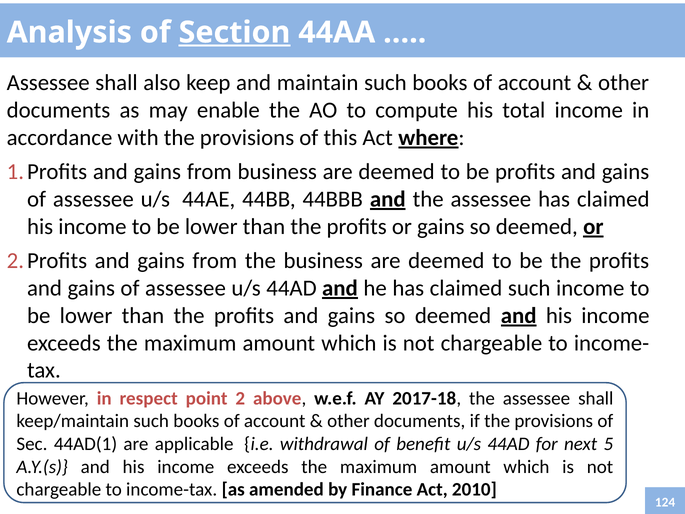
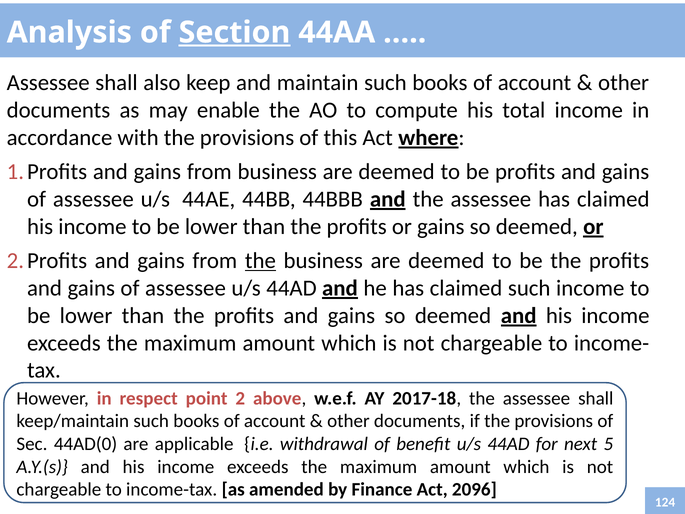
the at (260, 261) underline: none -> present
44AD(1: 44AD(1 -> 44AD(0
2010: 2010 -> 2096
